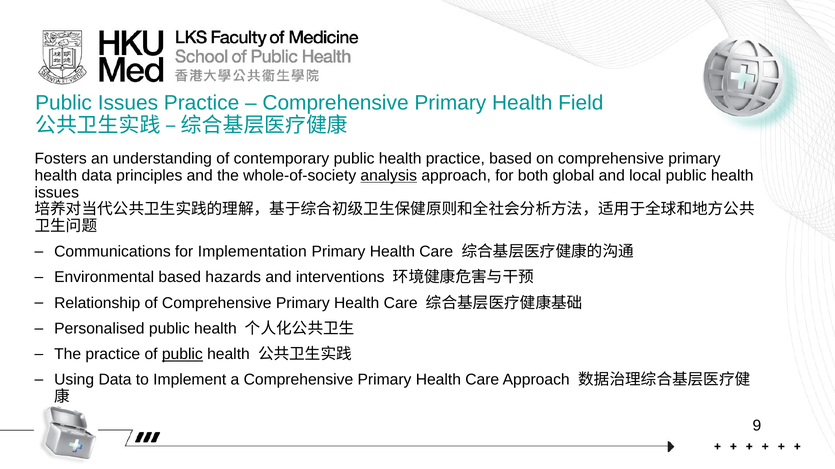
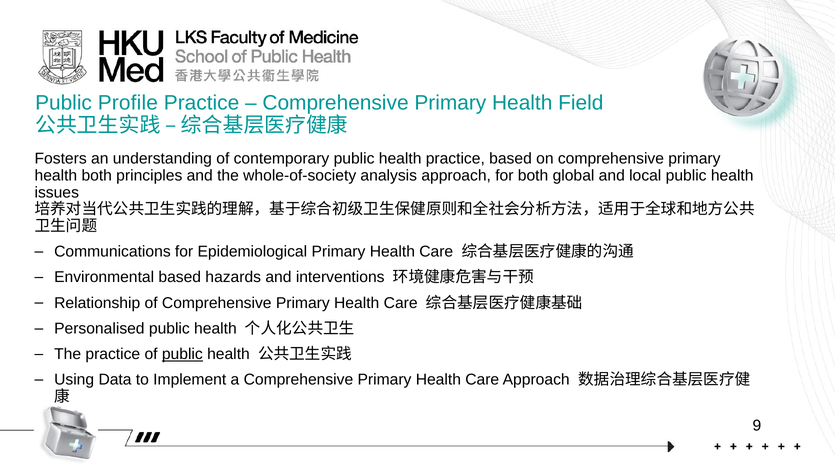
Public Issues: Issues -> Profile
health data: data -> both
analysis underline: present -> none
Implementation: Implementation -> Epidemiological
